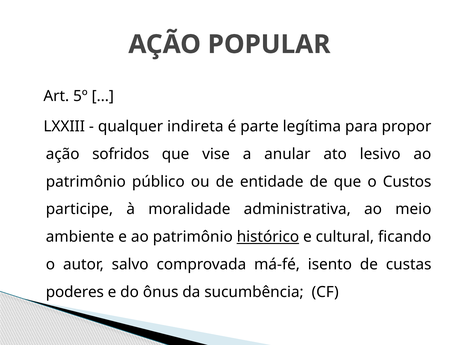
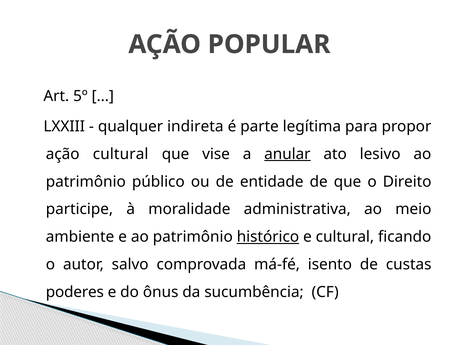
ação sofridos: sofridos -> cultural
anular underline: none -> present
Custos: Custos -> Direito
